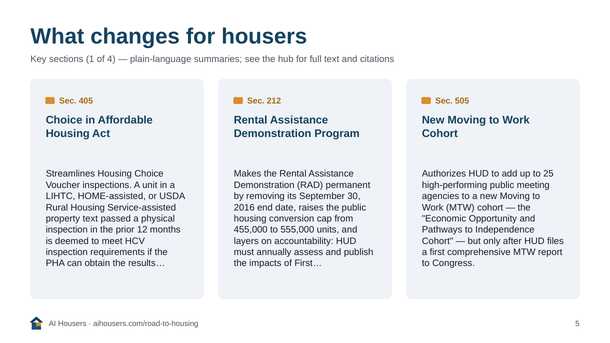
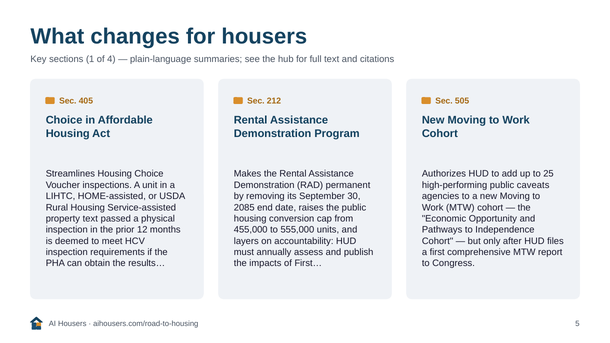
meeting: meeting -> caveats
2016: 2016 -> 2085
